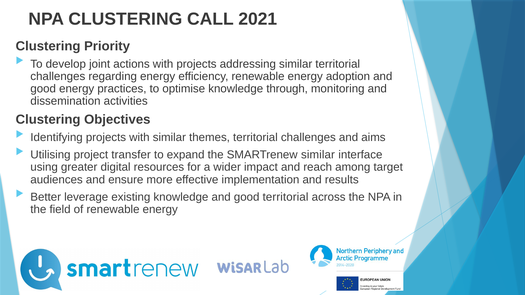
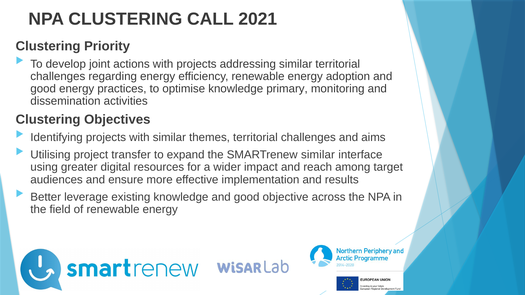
through: through -> primary
good territorial: territorial -> objective
